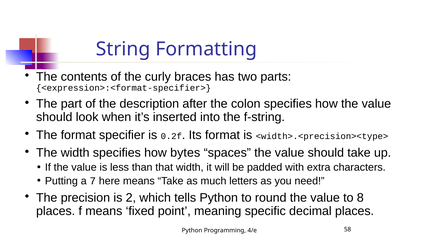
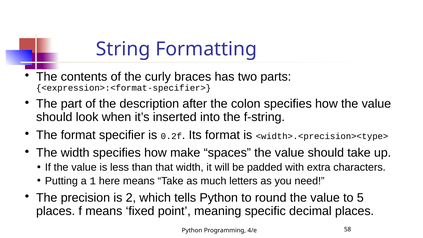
bytes: bytes -> make
7: 7 -> 1
8: 8 -> 5
